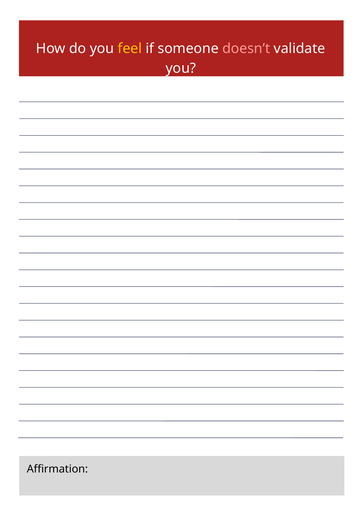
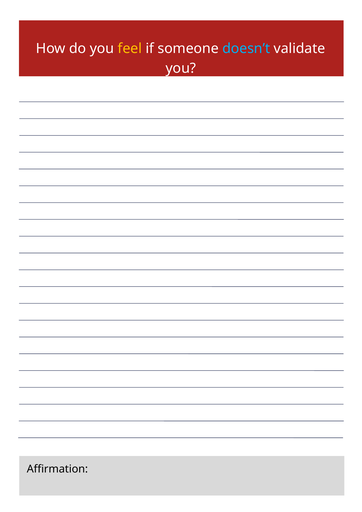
doesn’t colour: pink -> light blue
